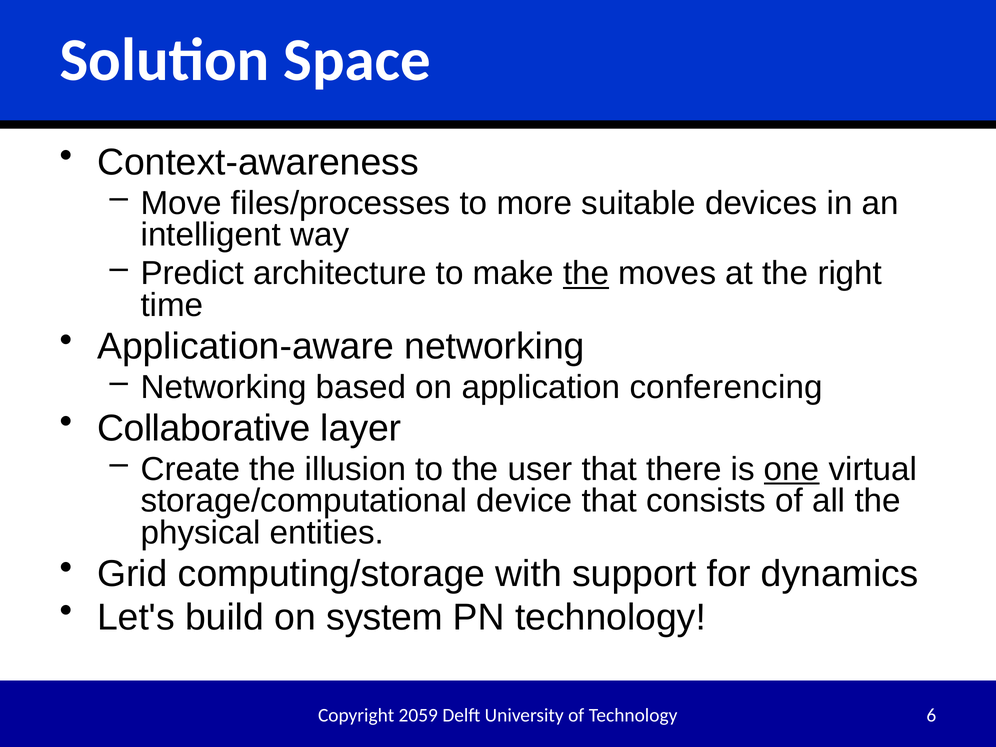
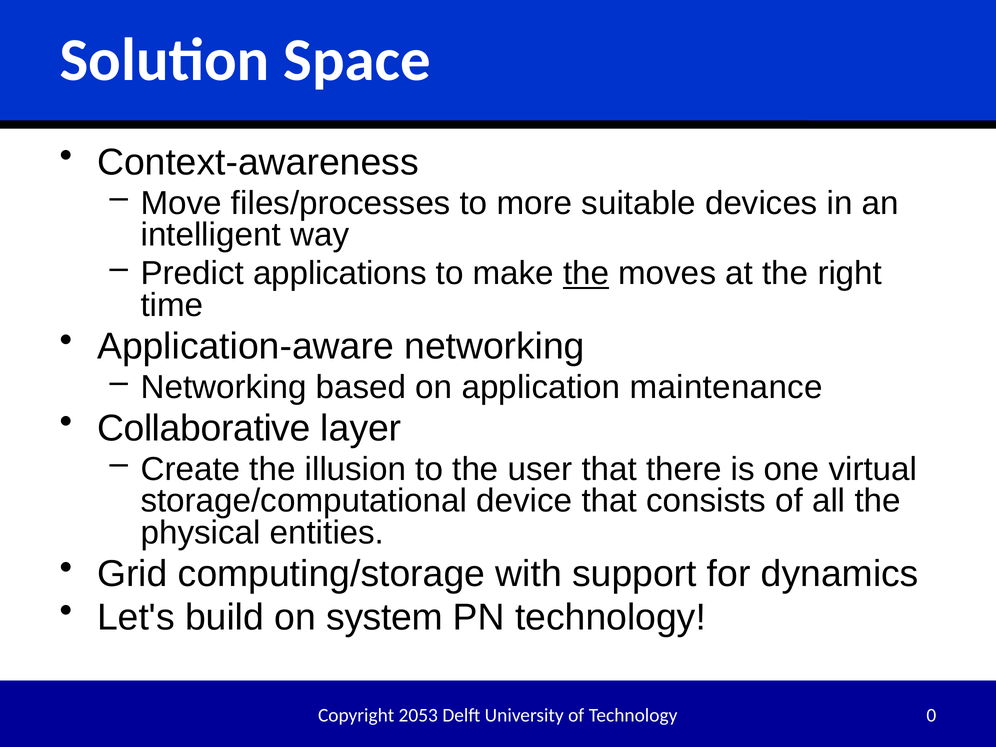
architecture: architecture -> applications
conferencing: conferencing -> maintenance
one underline: present -> none
2059: 2059 -> 2053
6: 6 -> 0
